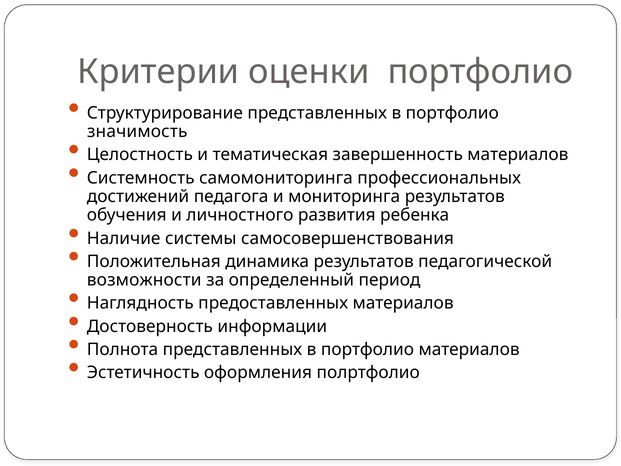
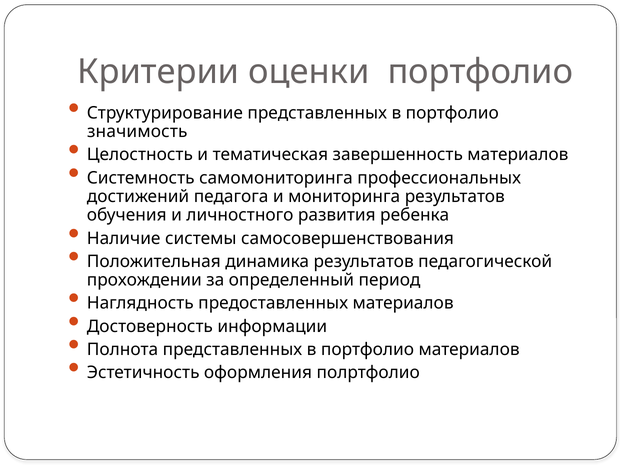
возможности: возможности -> прохождении
